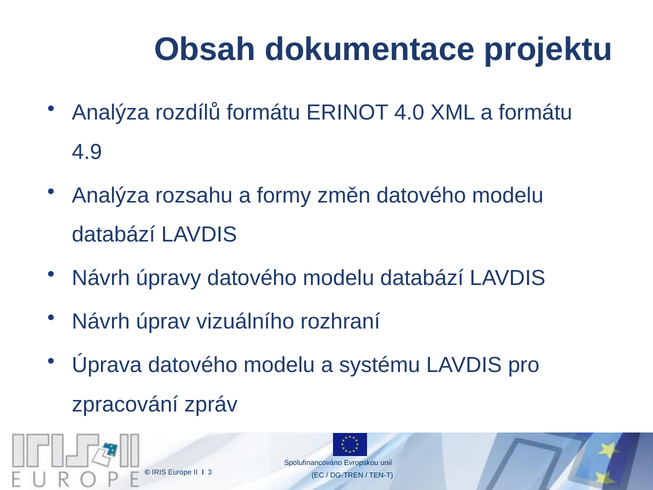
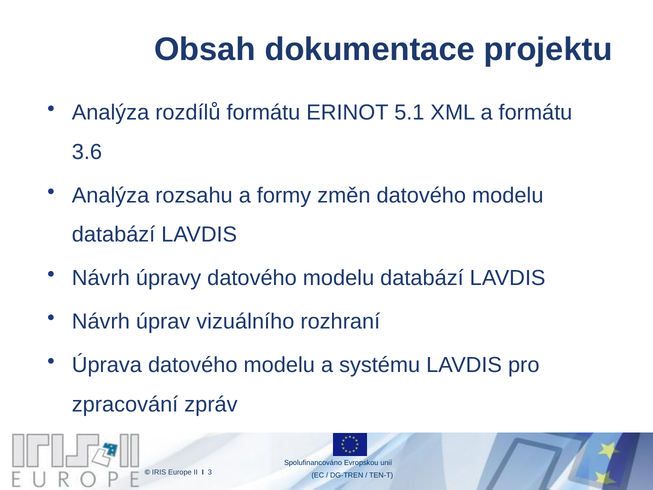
4.0: 4.0 -> 5.1
4.9: 4.9 -> 3.6
